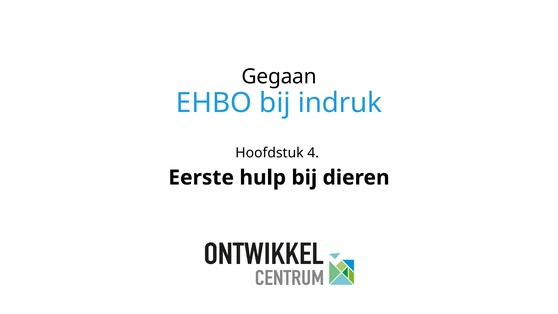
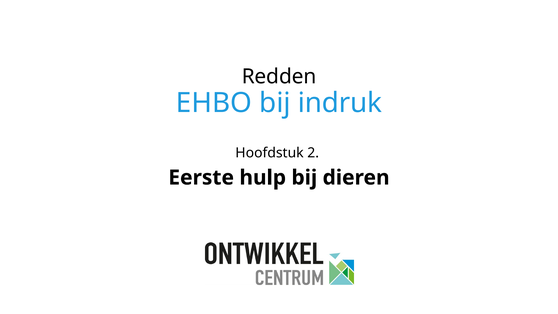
Gegaan: Gegaan -> Redden
4: 4 -> 2
